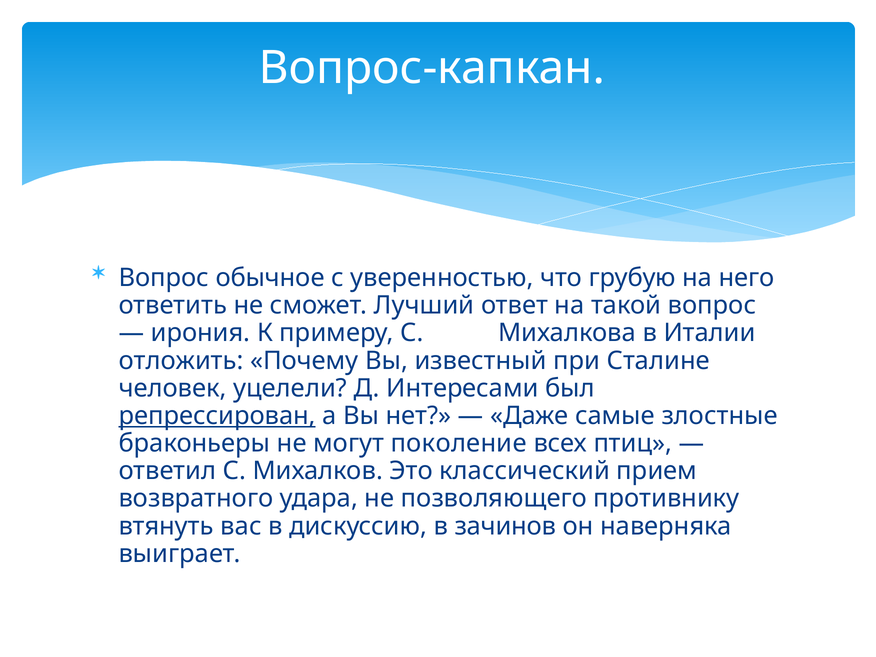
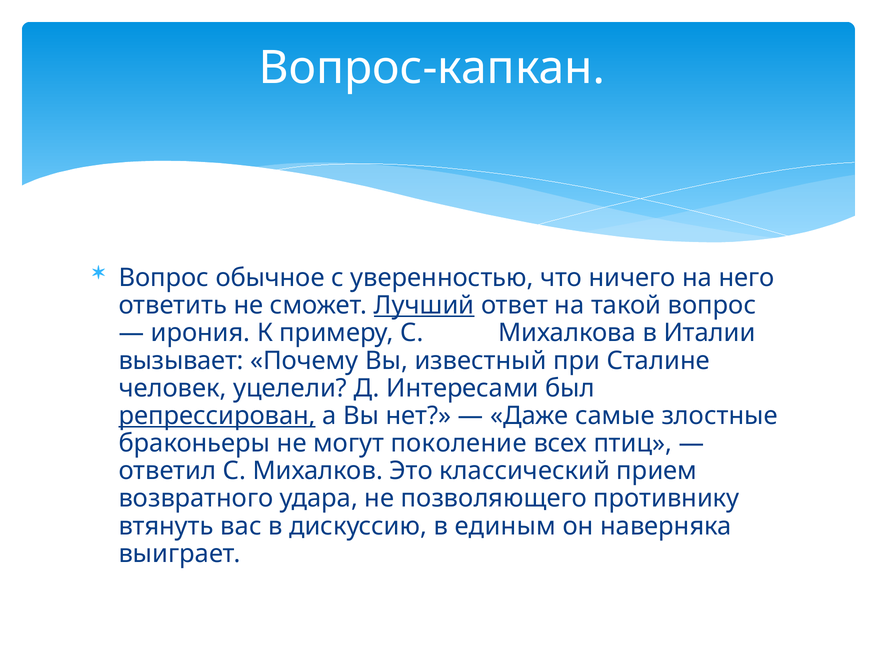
грубую: грубую -> ничего
Лучший underline: none -> present
отложить: отложить -> вызывает
зачинов: зачинов -> единым
